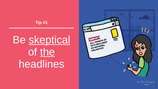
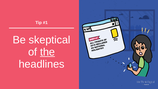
skeptical underline: present -> none
